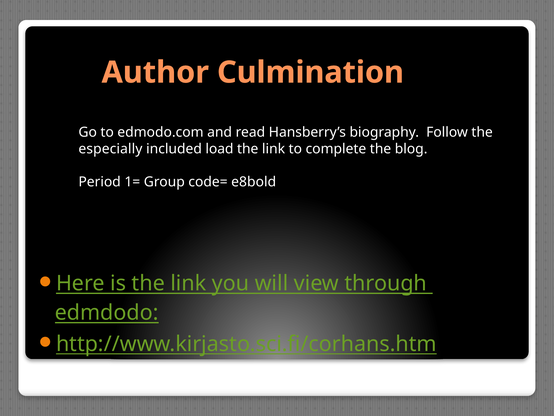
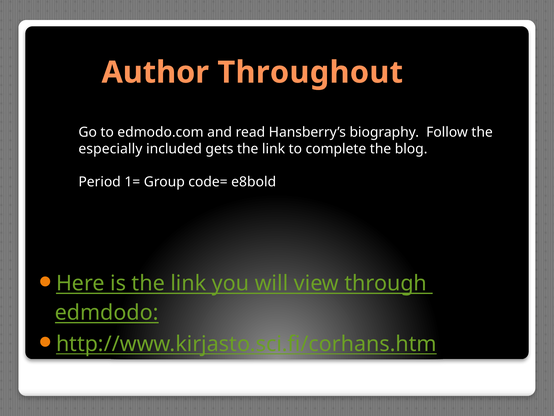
Culmination: Culmination -> Throughout
load: load -> gets
